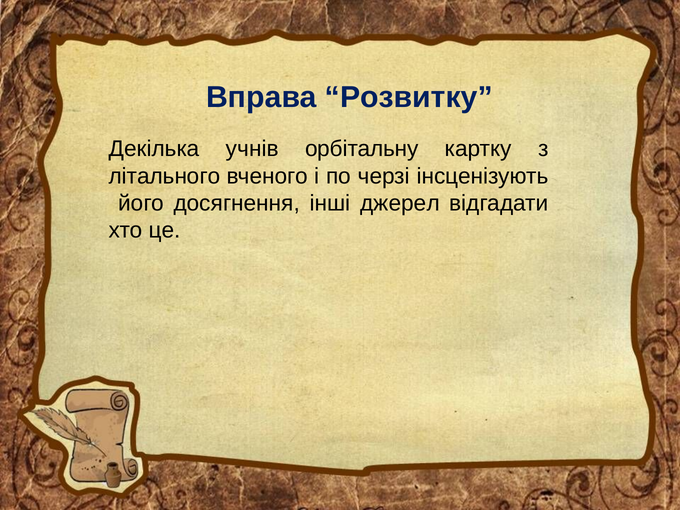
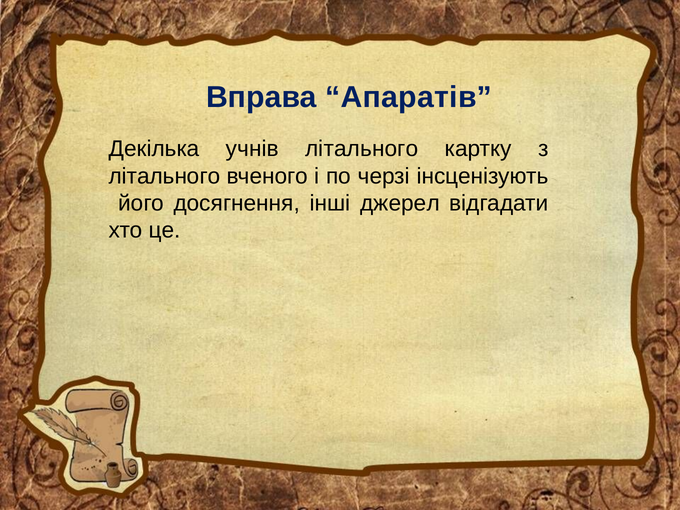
Розвитку: Розвитку -> Апаратів
учнів орбітальну: орбітальну -> літального
